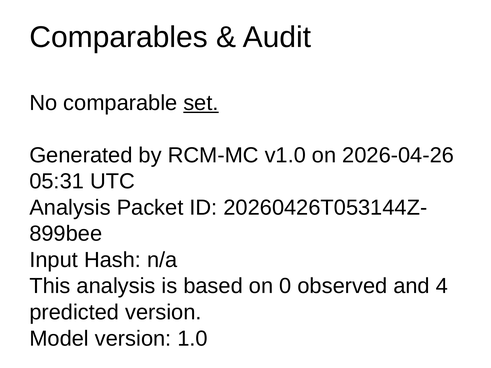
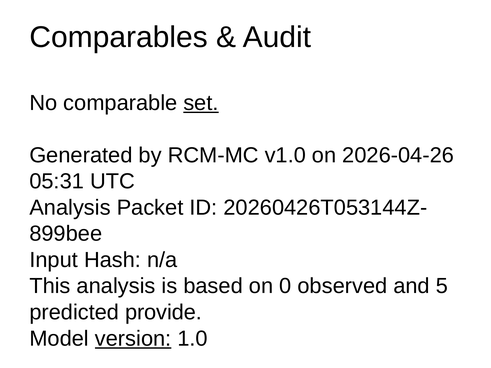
4: 4 -> 5
predicted version: version -> provide
version at (133, 339) underline: none -> present
